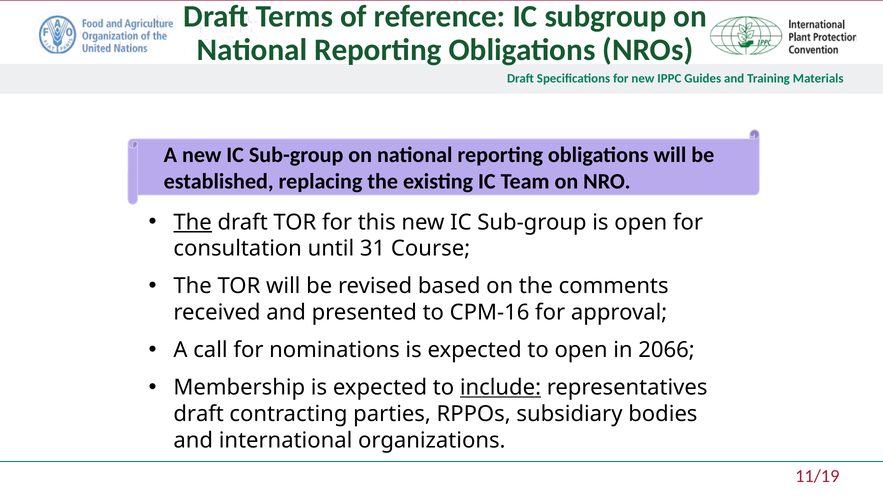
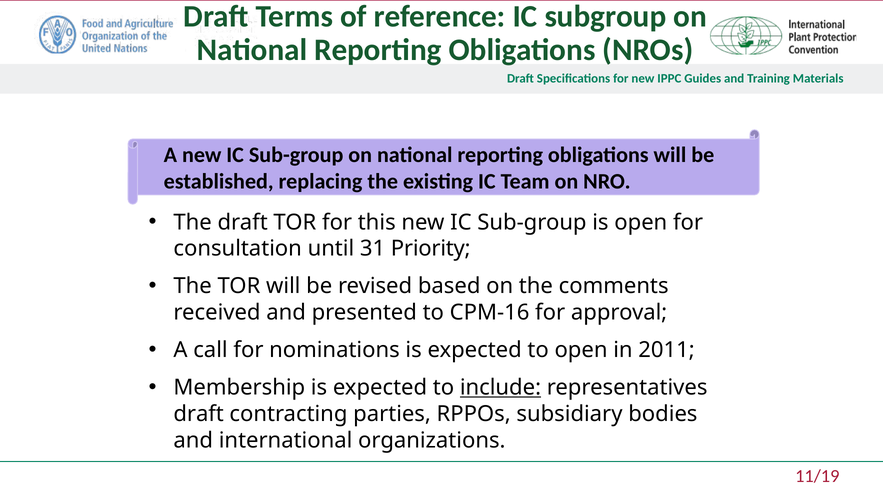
The at (193, 223) underline: present -> none
Course: Course -> Priority
2066: 2066 -> 2011
